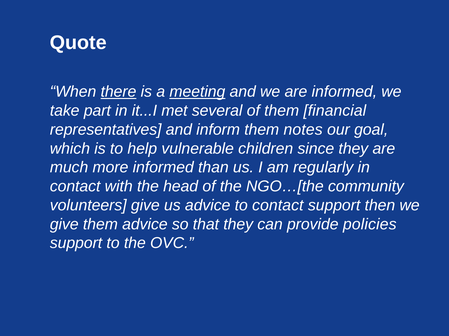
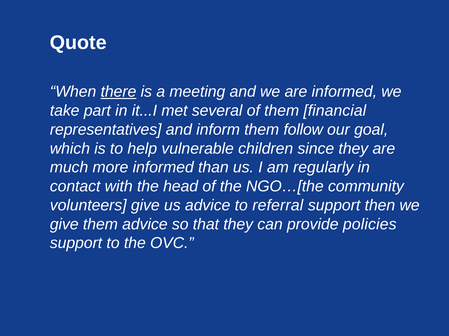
meeting underline: present -> none
notes: notes -> follow
to contact: contact -> referral
